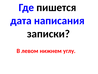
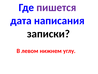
пишется colour: black -> purple
